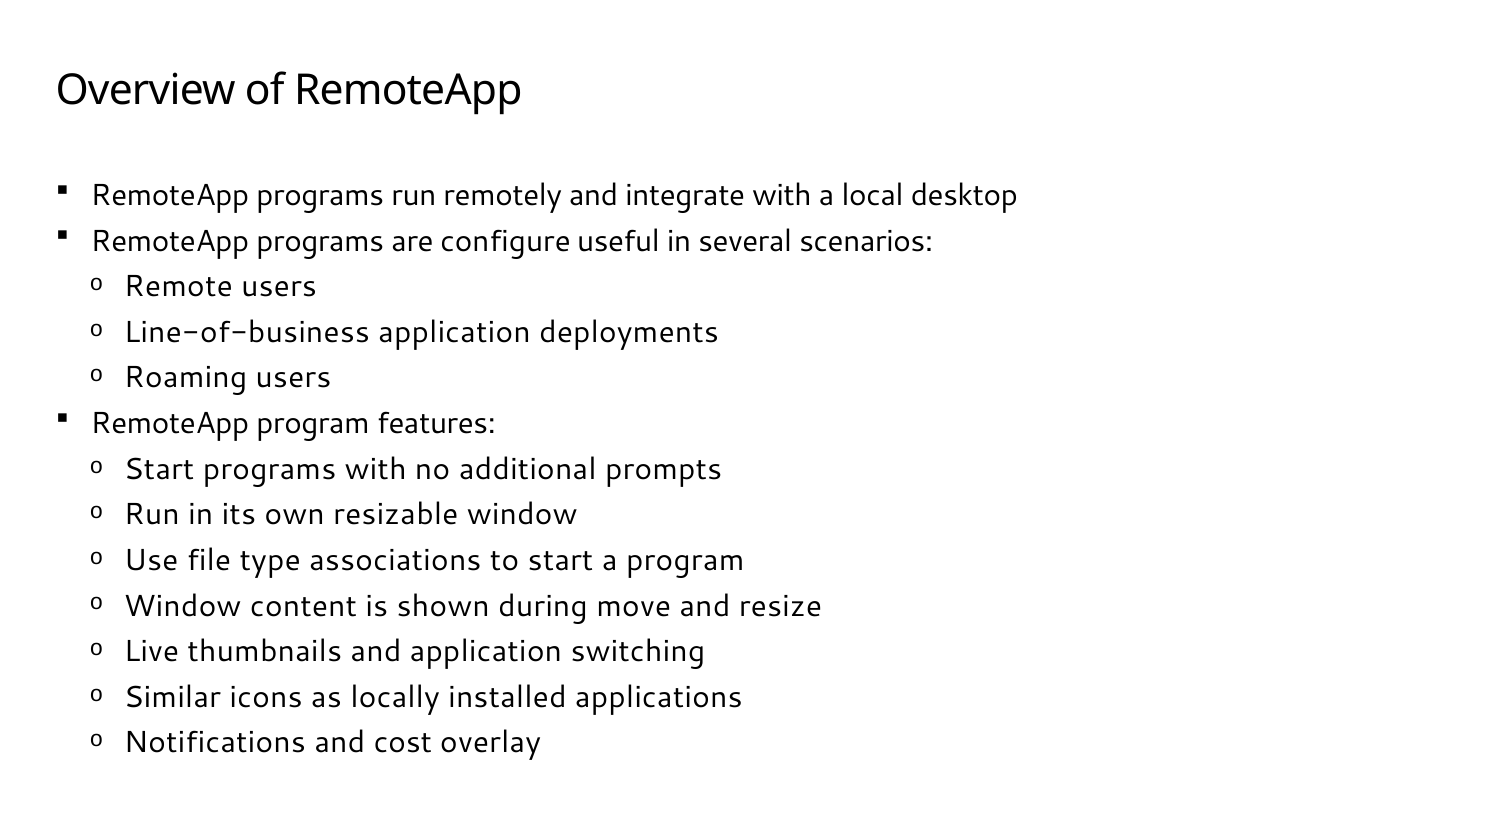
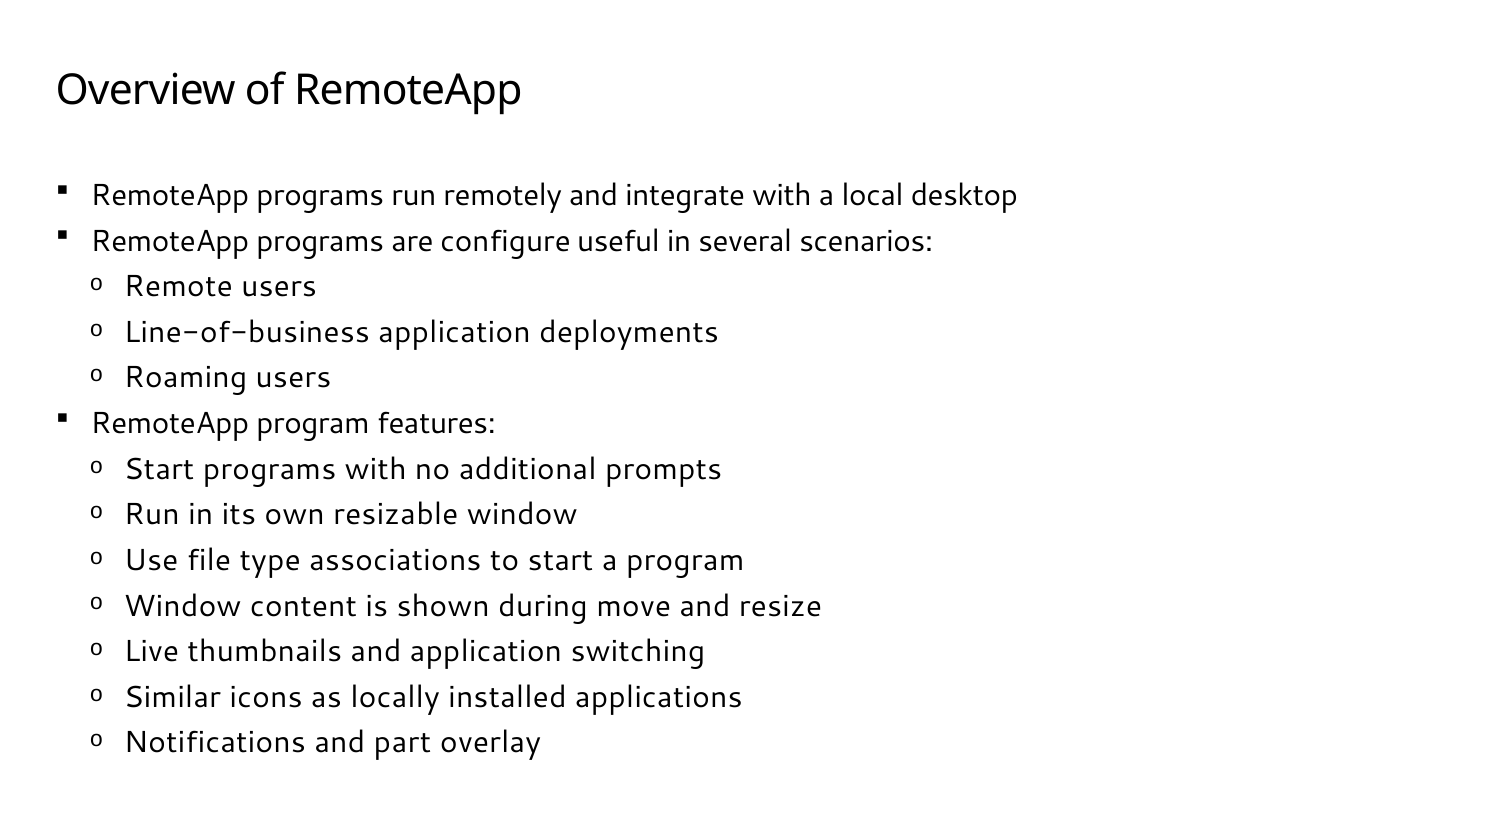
cost: cost -> part
